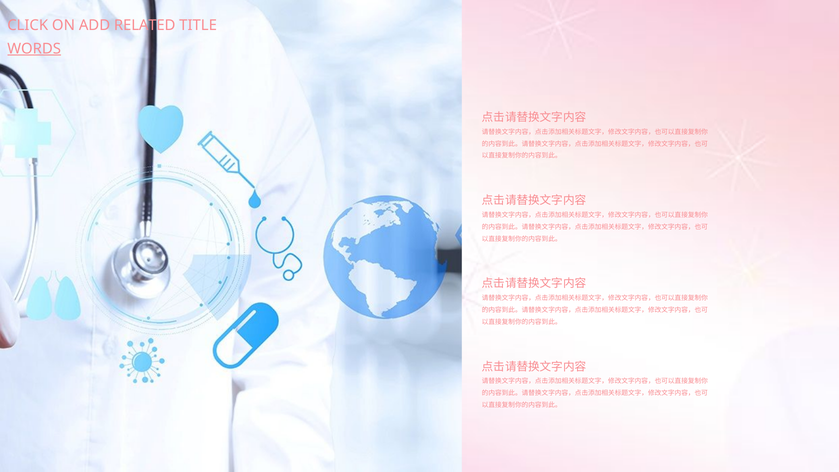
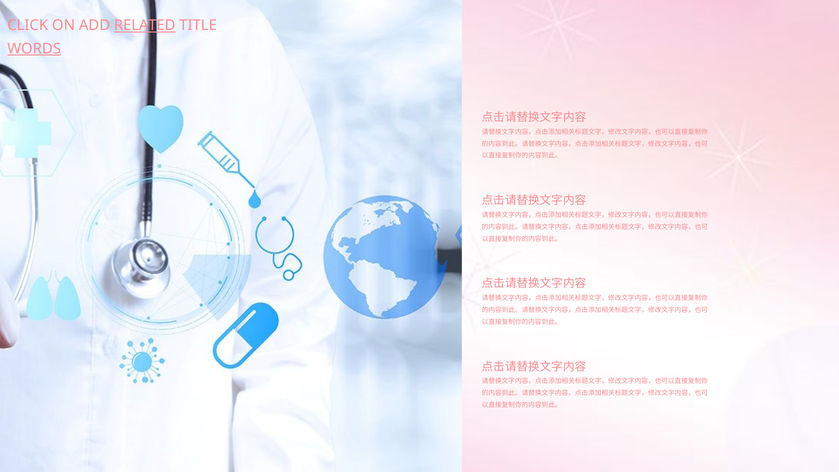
RELATED underline: none -> present
